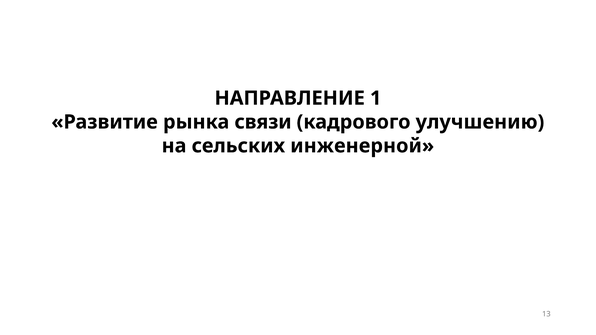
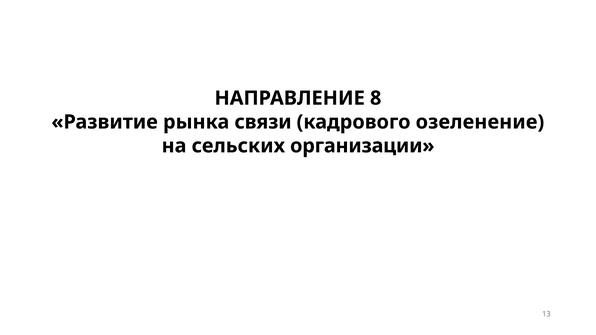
1: 1 -> 8
улучшению: улучшению -> озеленение
инженерной: инженерной -> организации
